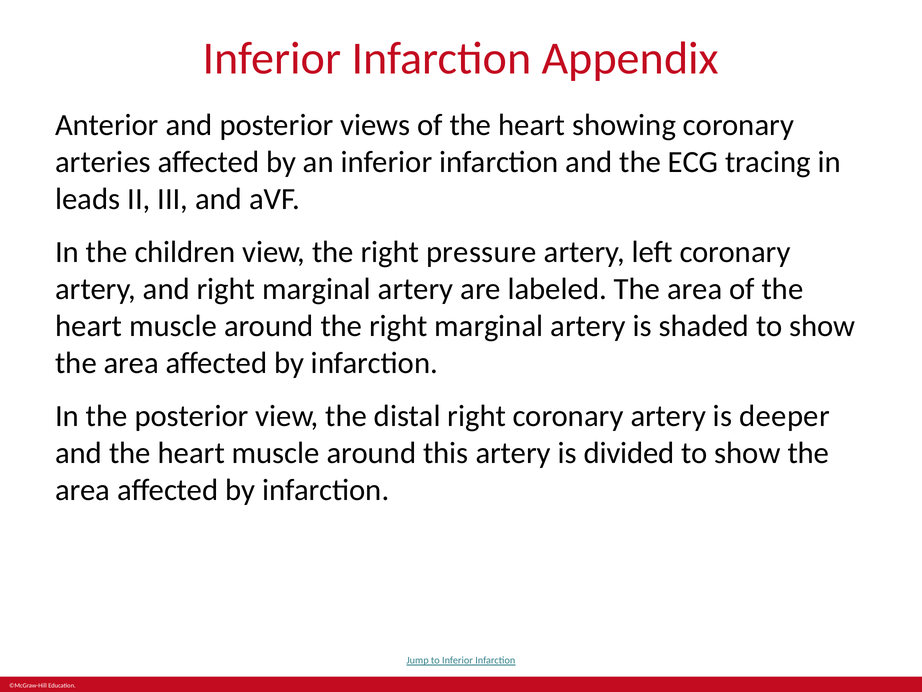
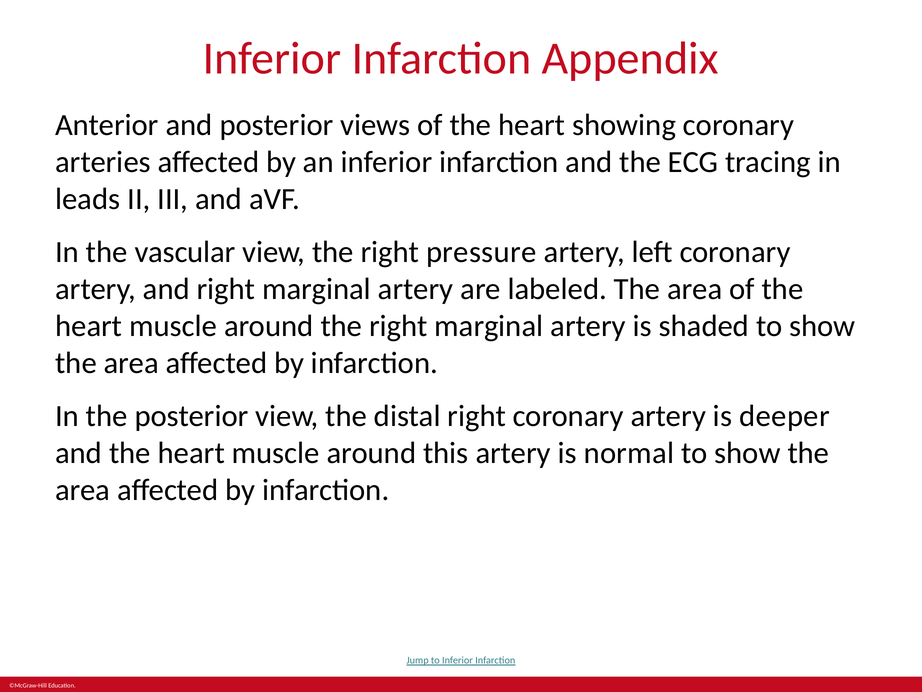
children: children -> vascular
divided: divided -> normal
